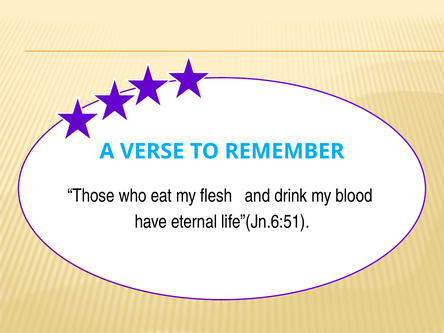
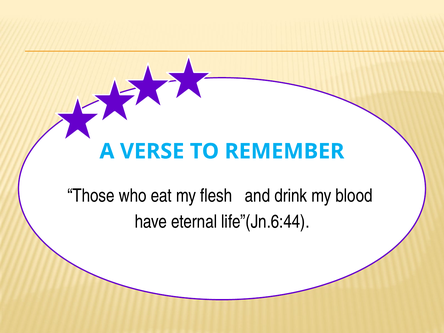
life”(Jn.6:51: life”(Jn.6:51 -> life”(Jn.6:44
